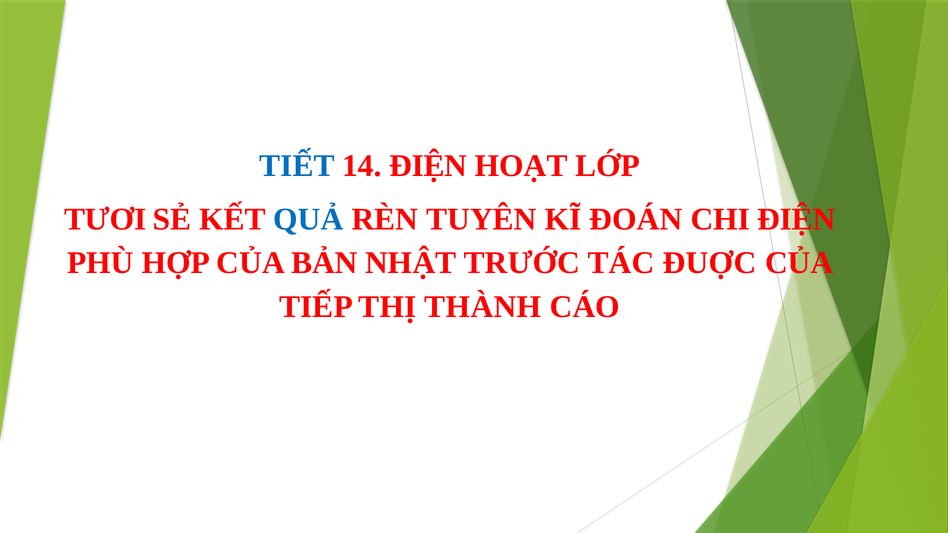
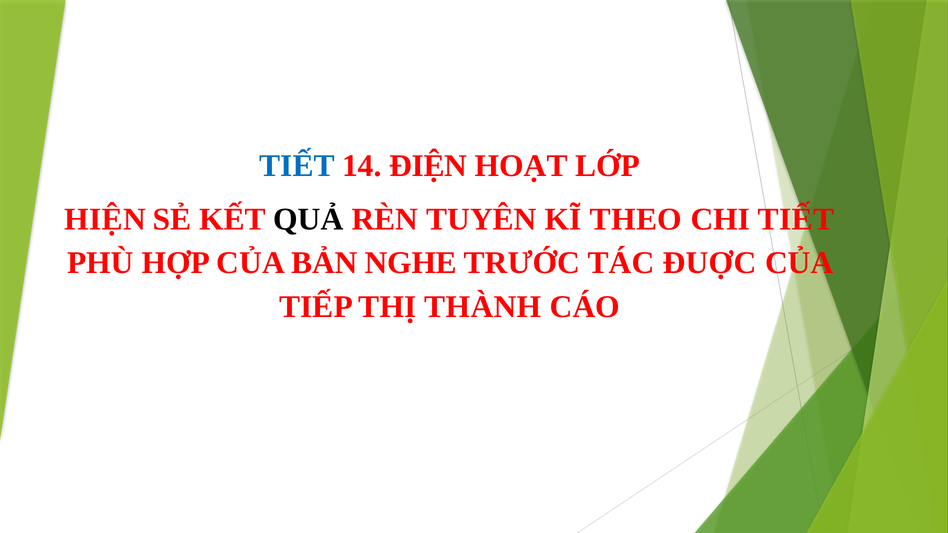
TƯƠI: TƯƠI -> HIỆN
QUẢ colour: blue -> black
ĐOÁN: ĐOÁN -> THEO
CHI ĐIỆN: ĐIỆN -> TIẾT
NHẬT: NHẬT -> NGHE
